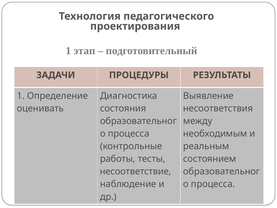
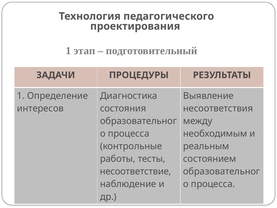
оценивать: оценивать -> интересов
